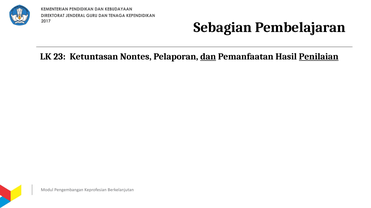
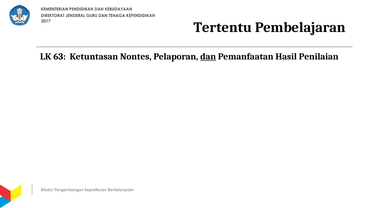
Sebagian: Sebagian -> Tertentu
23: 23 -> 63
Penilaian underline: present -> none
